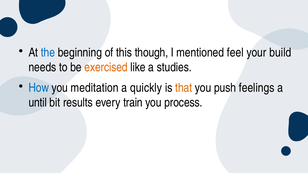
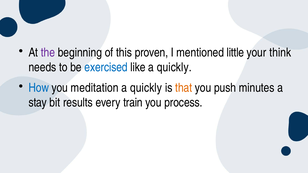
the colour: blue -> purple
though: though -> proven
feel: feel -> little
build: build -> think
exercised colour: orange -> blue
like a studies: studies -> quickly
feelings: feelings -> minutes
until: until -> stay
